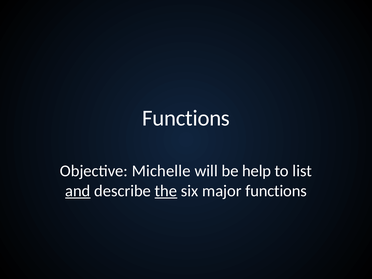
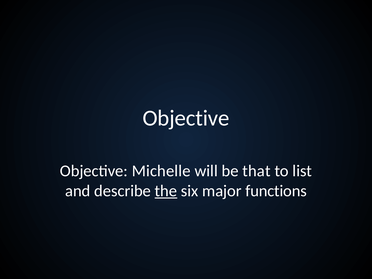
Functions at (186, 118): Functions -> Objective
help: help -> that
and underline: present -> none
